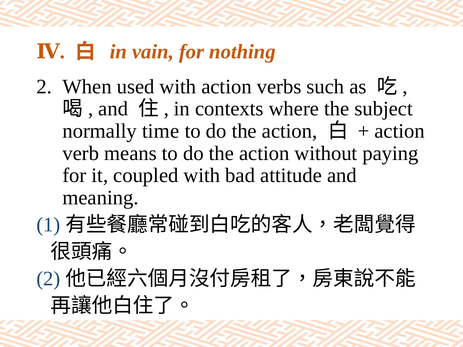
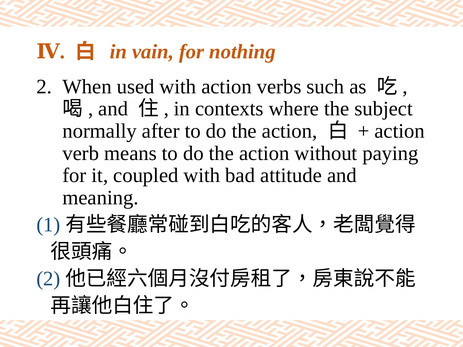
time: time -> after
